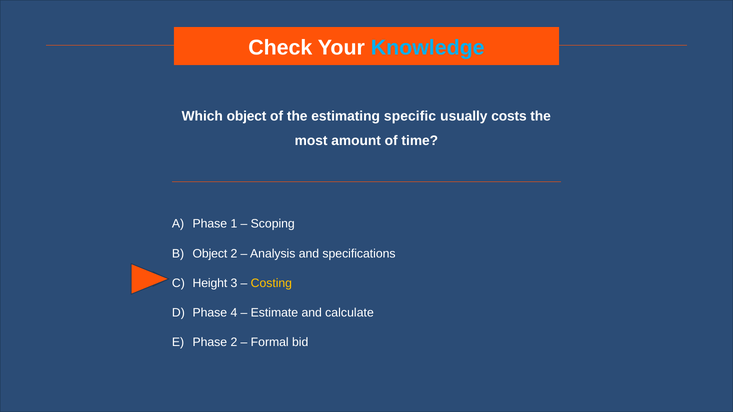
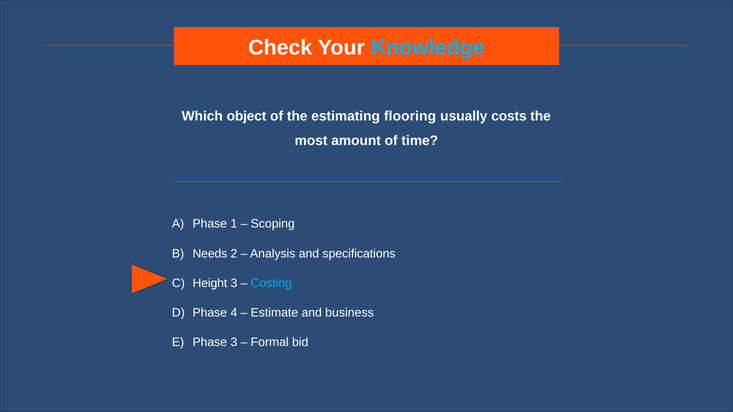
specific: specific -> flooring
Object at (210, 254): Object -> Needs
Costing colour: yellow -> light blue
calculate: calculate -> business
Phase 2: 2 -> 3
